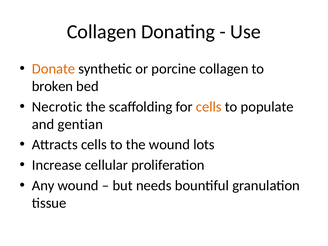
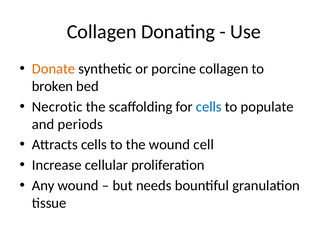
cells at (209, 107) colour: orange -> blue
gentian: gentian -> periods
lots: lots -> cell
